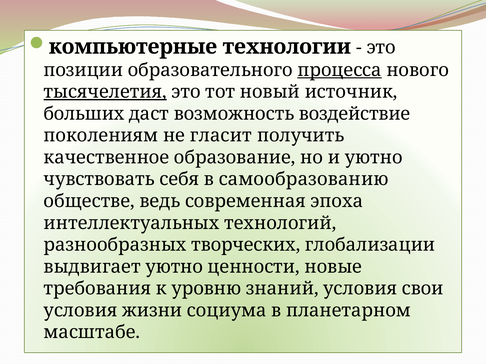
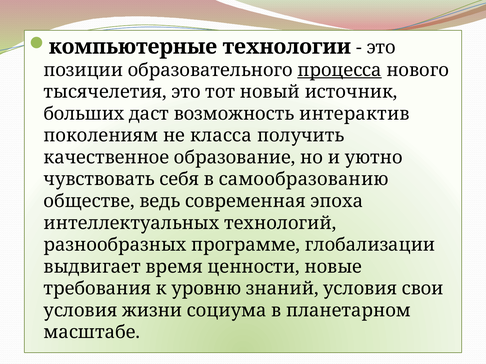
тысячелетия underline: present -> none
воздействие: воздействие -> интерактив
гласит: гласит -> класса
творческих: творческих -> программе
выдвигает уютно: уютно -> время
